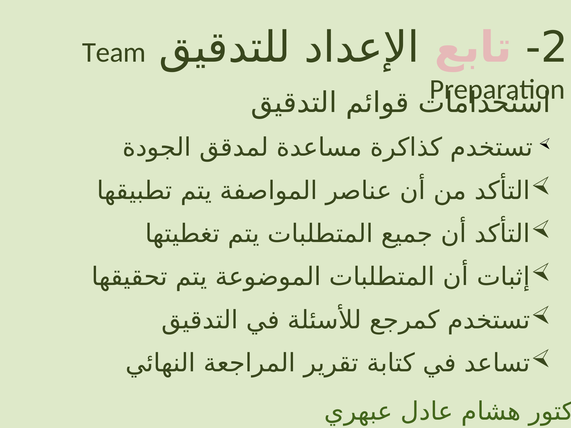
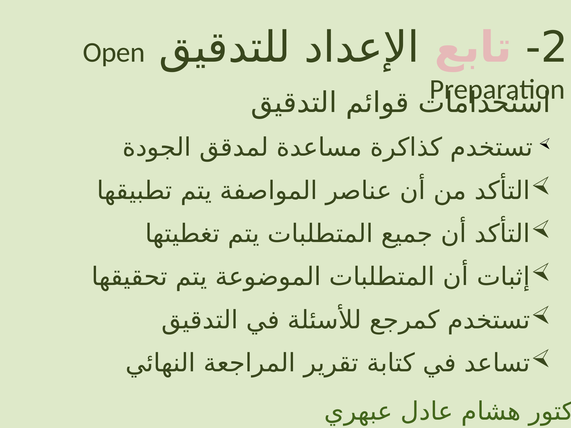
Team: Team -> Open
